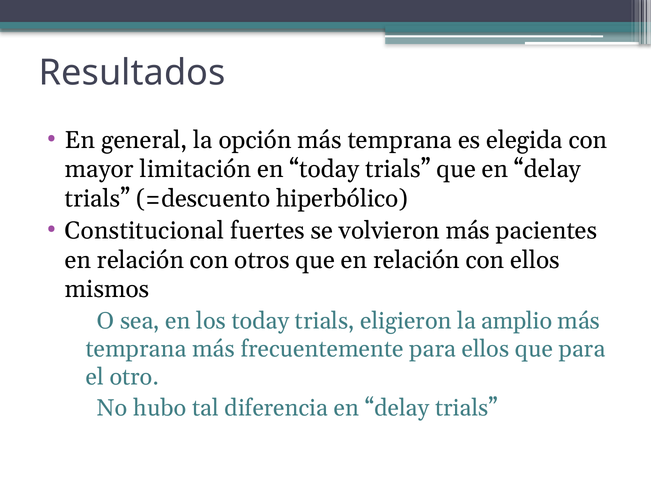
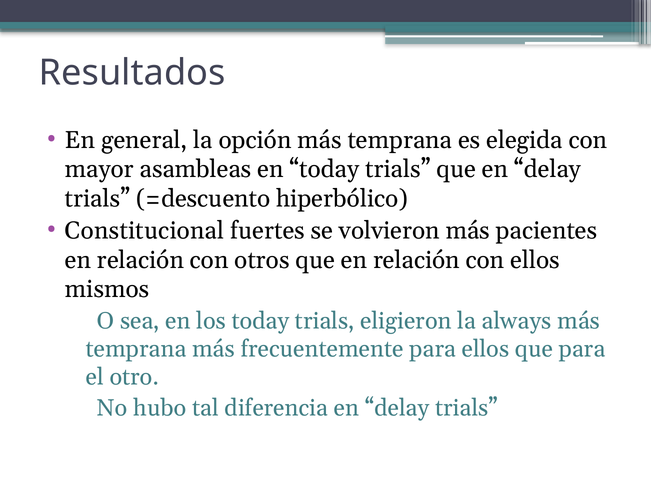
limitación: limitación -> asambleas
amplio: amplio -> always
